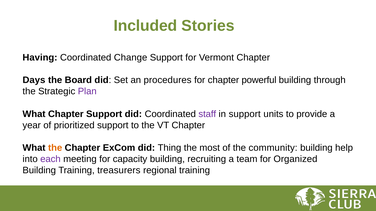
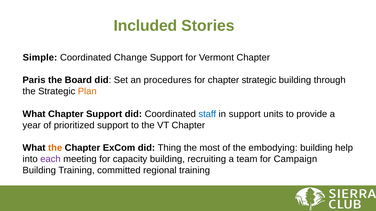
Having: Having -> Simple
Days: Days -> Paris
chapter powerful: powerful -> strategic
Plan colour: purple -> orange
staff colour: purple -> blue
community: community -> embodying
Organized: Organized -> Campaign
treasurers: treasurers -> committed
